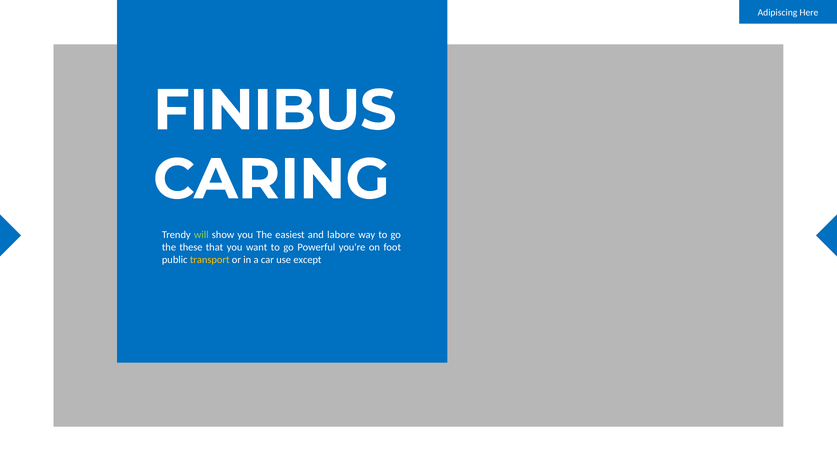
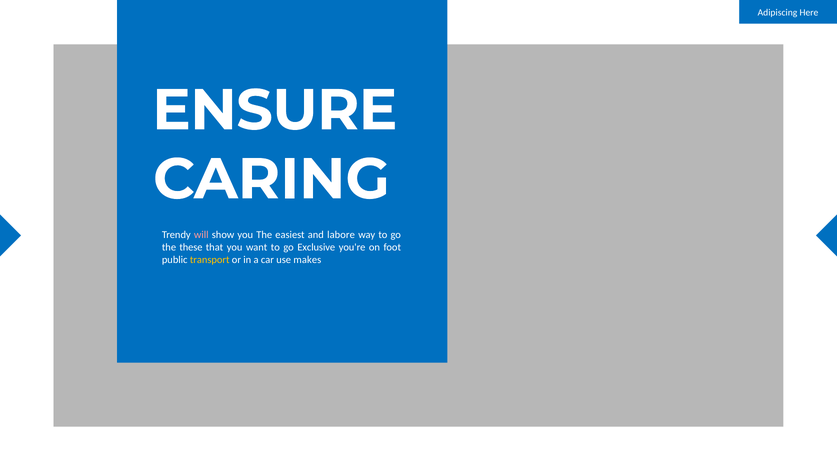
FINIBUS: FINIBUS -> ENSURE
will colour: light green -> pink
Powerful: Powerful -> Exclusive
except: except -> makes
